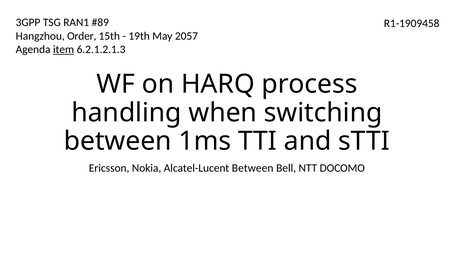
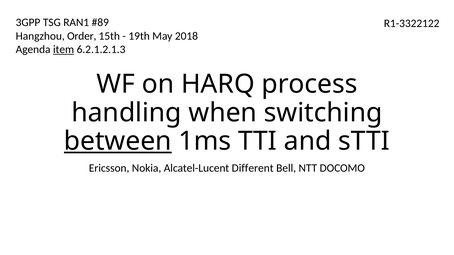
R1-1909458: R1-1909458 -> R1-3322122
2057: 2057 -> 2018
between at (118, 141) underline: none -> present
Alcatel-Lucent Between: Between -> Different
